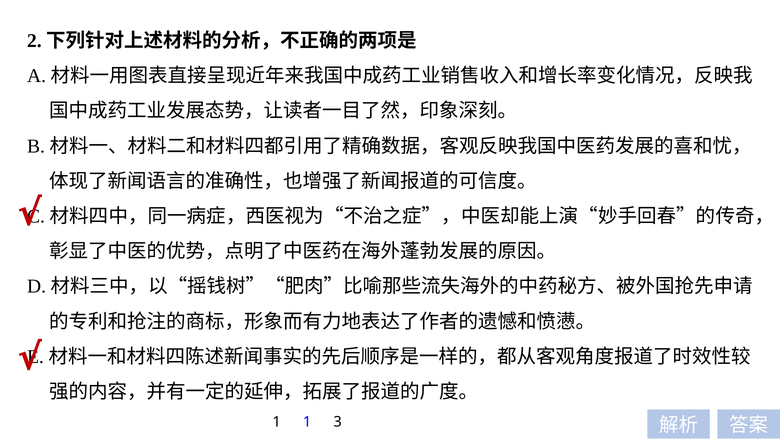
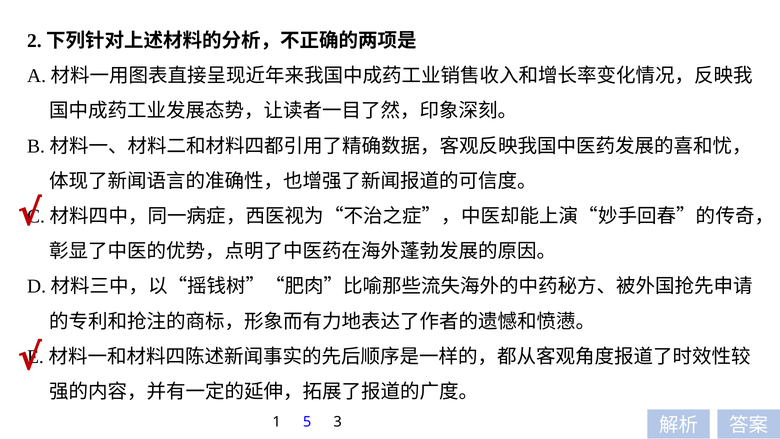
1 1: 1 -> 5
